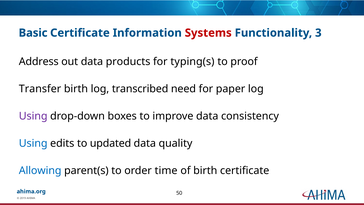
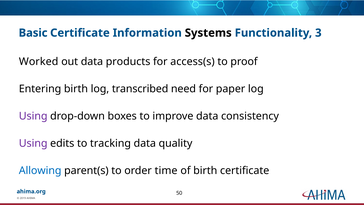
Systems colour: red -> black
Address: Address -> Worked
typing(s: typing(s -> access(s
Transfer: Transfer -> Entering
Using at (33, 143) colour: blue -> purple
updated: updated -> tracking
